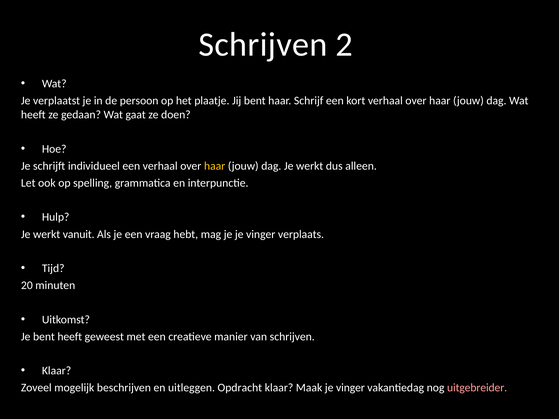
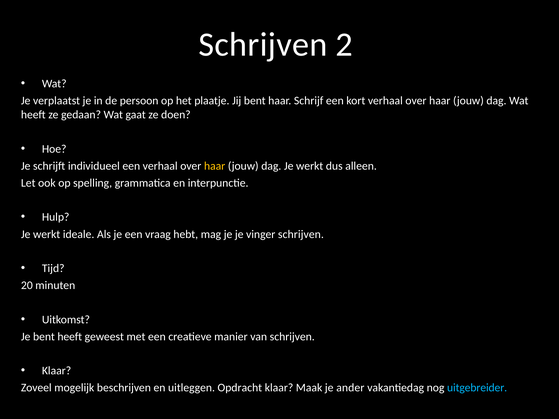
vanuit: vanuit -> ideale
vinger verplaats: verplaats -> schrijven
Maak je vinger: vinger -> ander
uitgebreider colour: pink -> light blue
